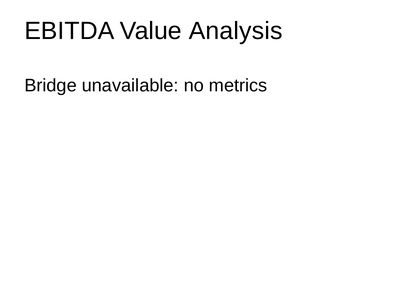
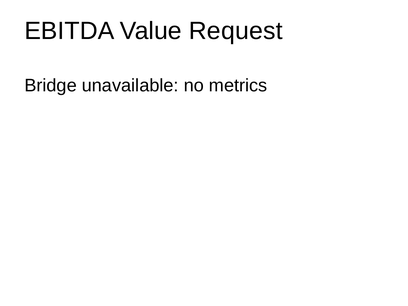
Analysis: Analysis -> Request
